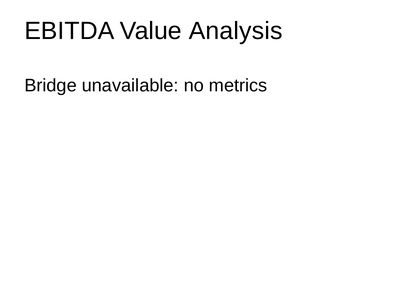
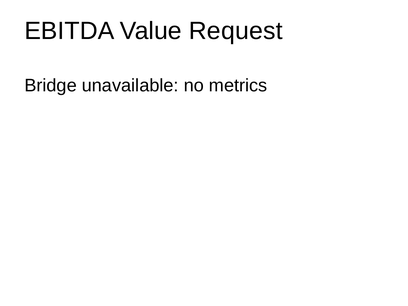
Analysis: Analysis -> Request
